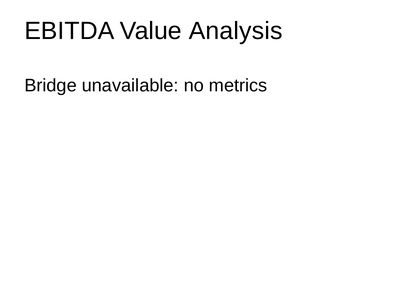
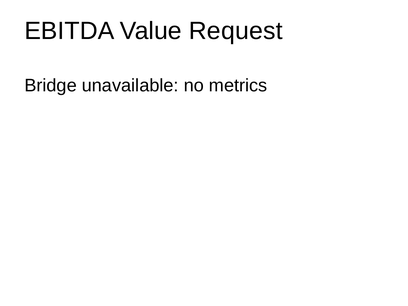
Analysis: Analysis -> Request
